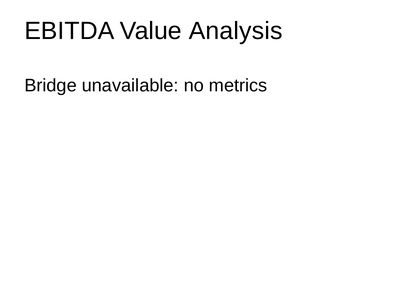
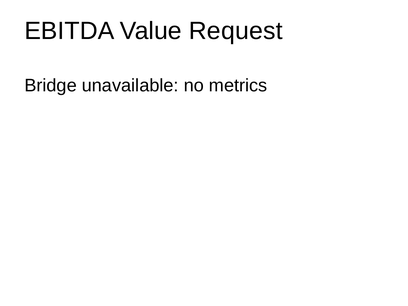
Analysis: Analysis -> Request
